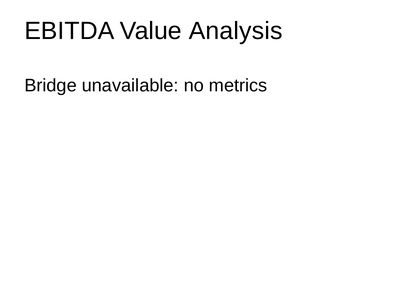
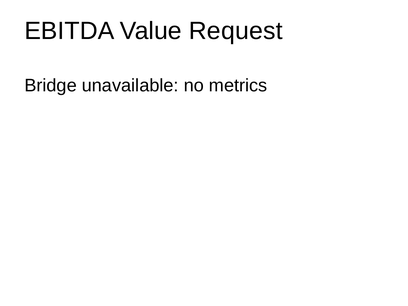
Analysis: Analysis -> Request
